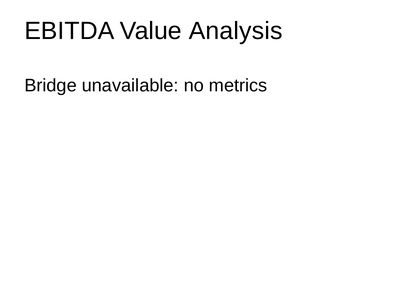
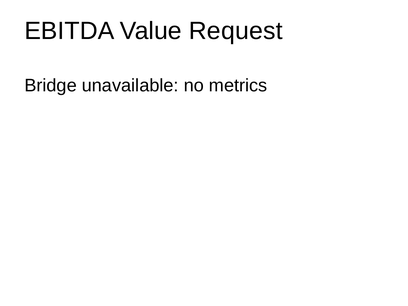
Analysis: Analysis -> Request
